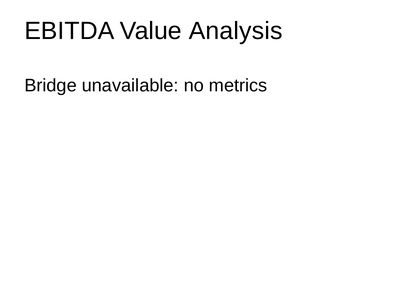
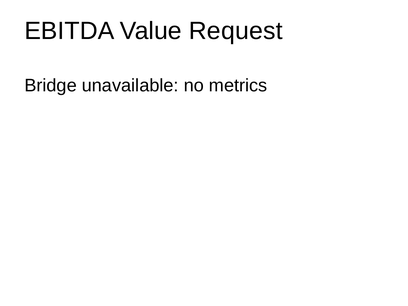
Analysis: Analysis -> Request
